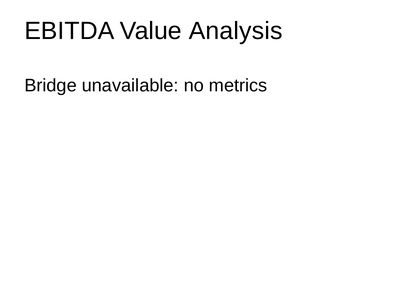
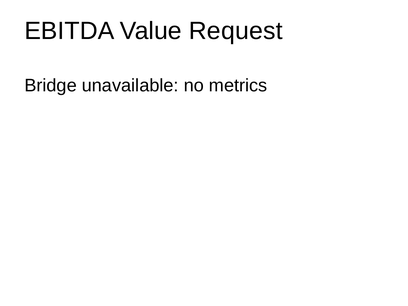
Analysis: Analysis -> Request
